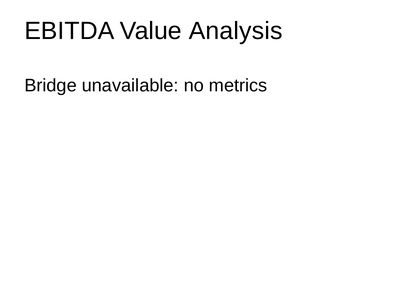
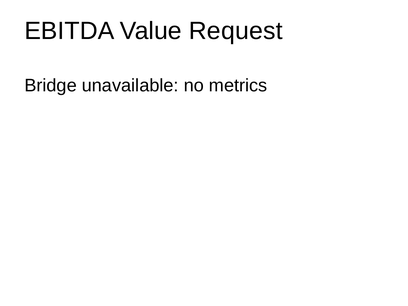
Analysis: Analysis -> Request
